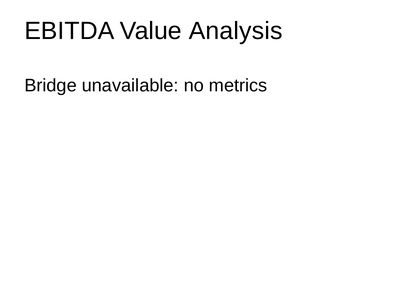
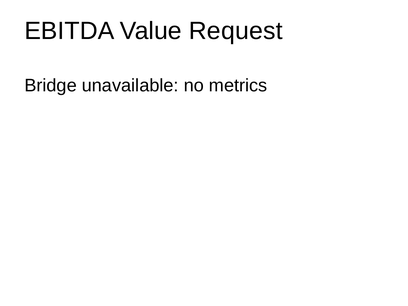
Analysis: Analysis -> Request
